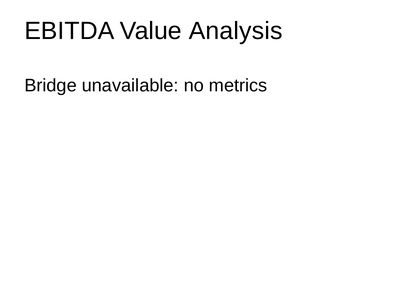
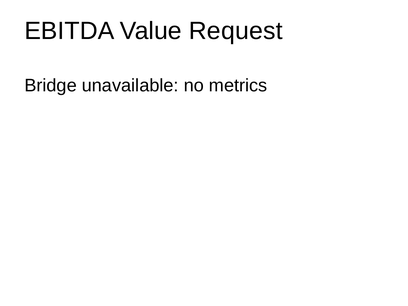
Analysis: Analysis -> Request
